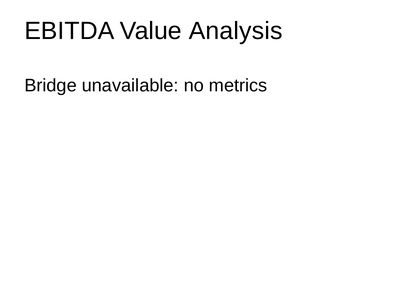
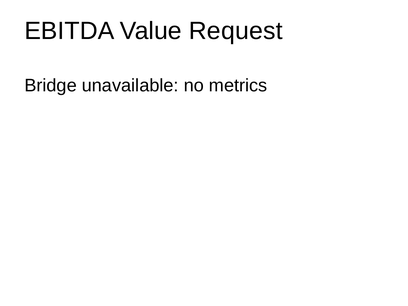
Analysis: Analysis -> Request
